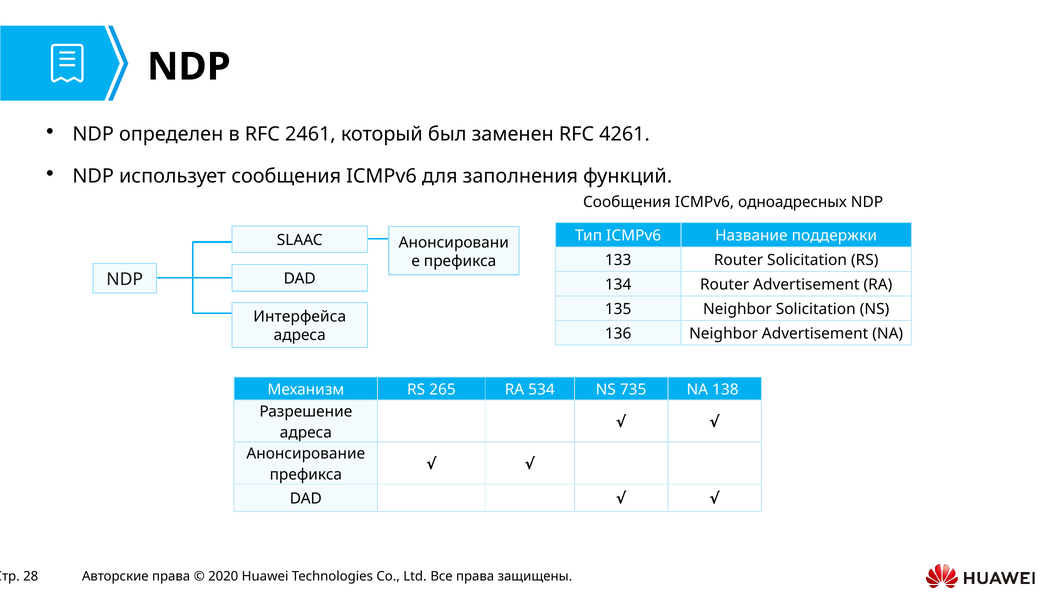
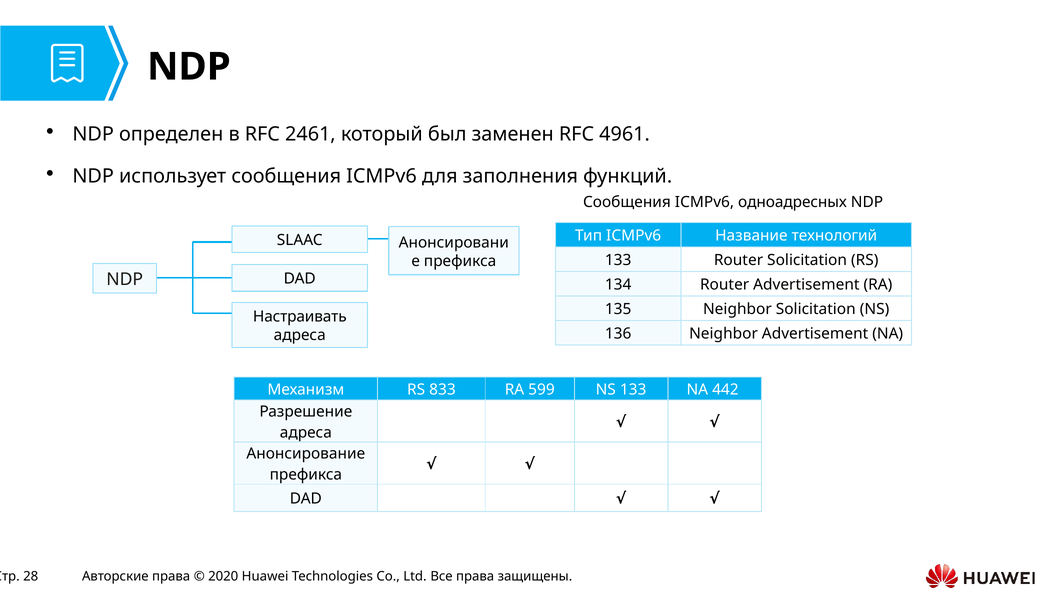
4261: 4261 -> 4961
поддержки: поддержки -> технологий
Интерфейса: Интерфейса -> Настраивать
265: 265 -> 833
534: 534 -> 599
NS 735: 735 -> 133
138: 138 -> 442
